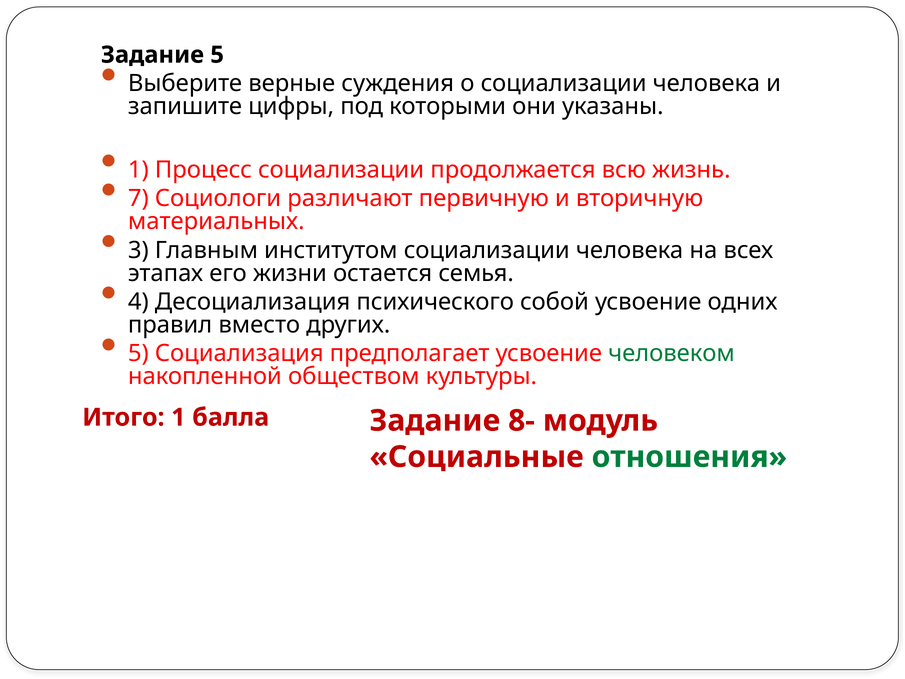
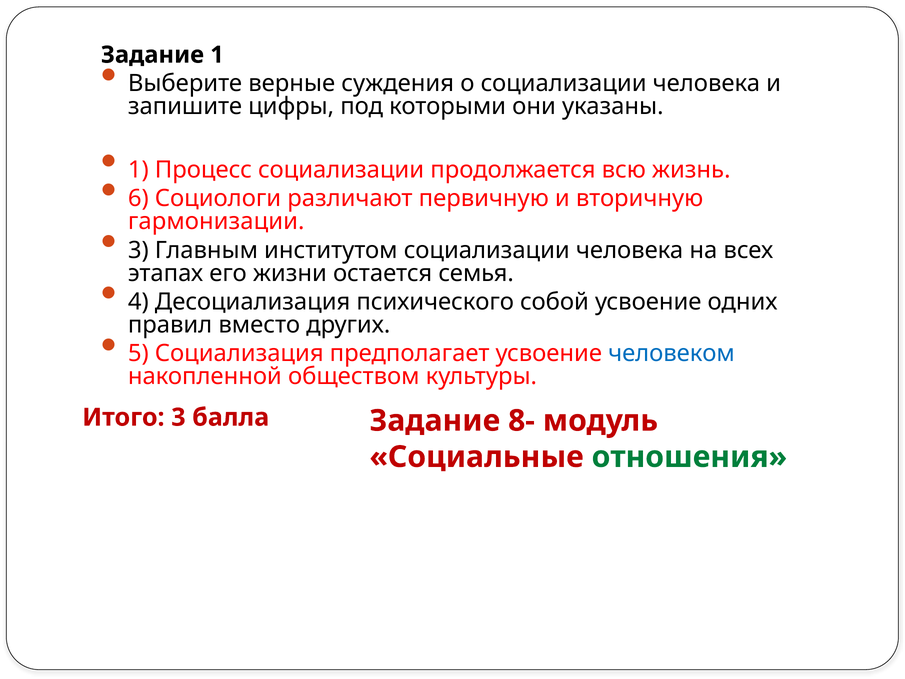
Задание 5: 5 -> 1
7: 7 -> 6
материальных: материальных -> гармонизации
человеком colour: green -> blue
Итого 1: 1 -> 3
